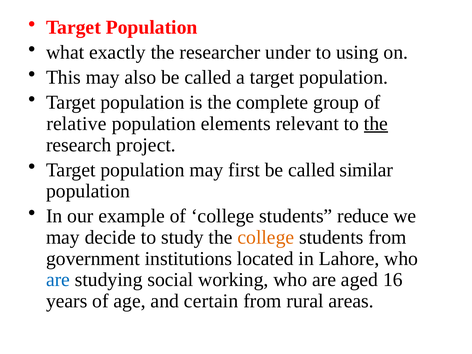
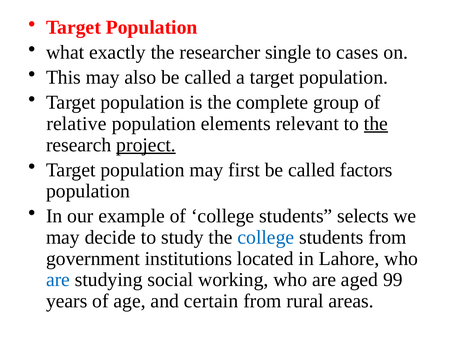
under: under -> single
using: using -> cases
project underline: none -> present
similar: similar -> factors
reduce: reduce -> selects
college at (266, 237) colour: orange -> blue
16: 16 -> 99
